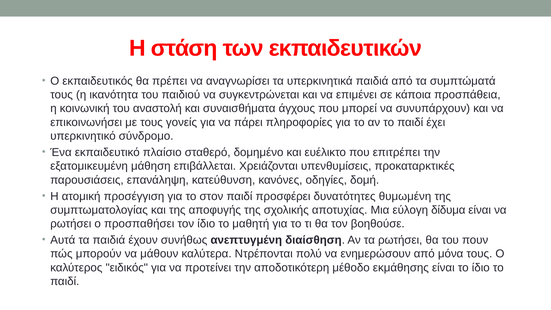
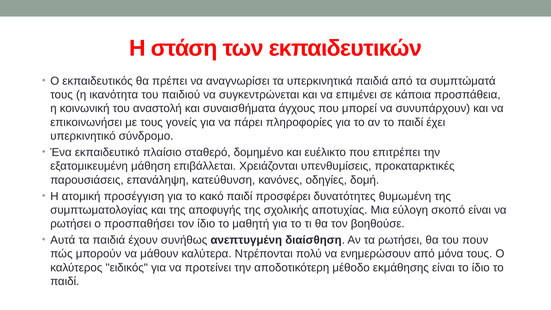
στον: στον -> κακό
δίδυμα: δίδυμα -> σκοπό
